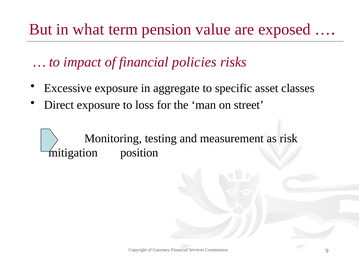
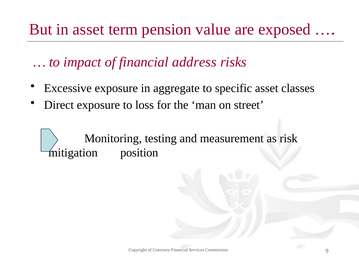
in what: what -> asset
policies: policies -> address
